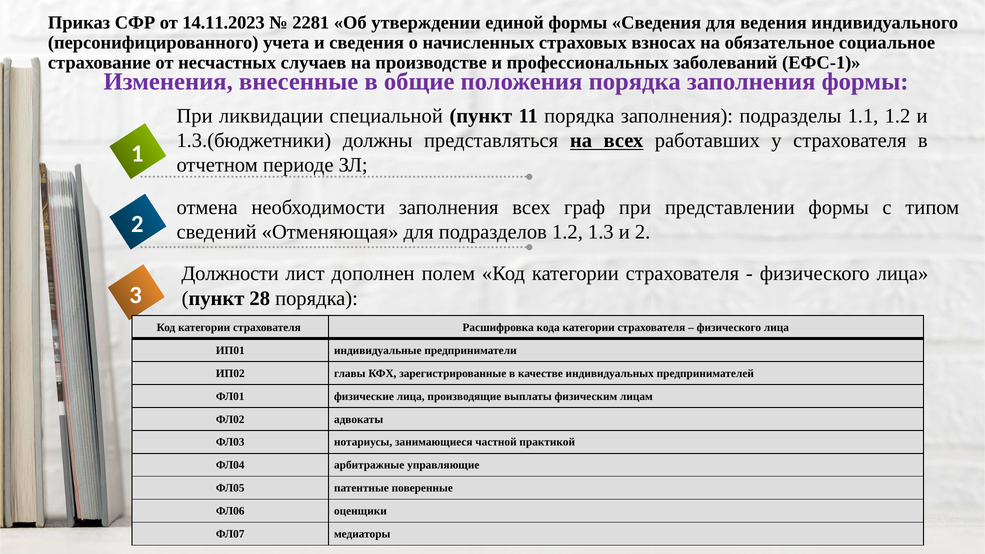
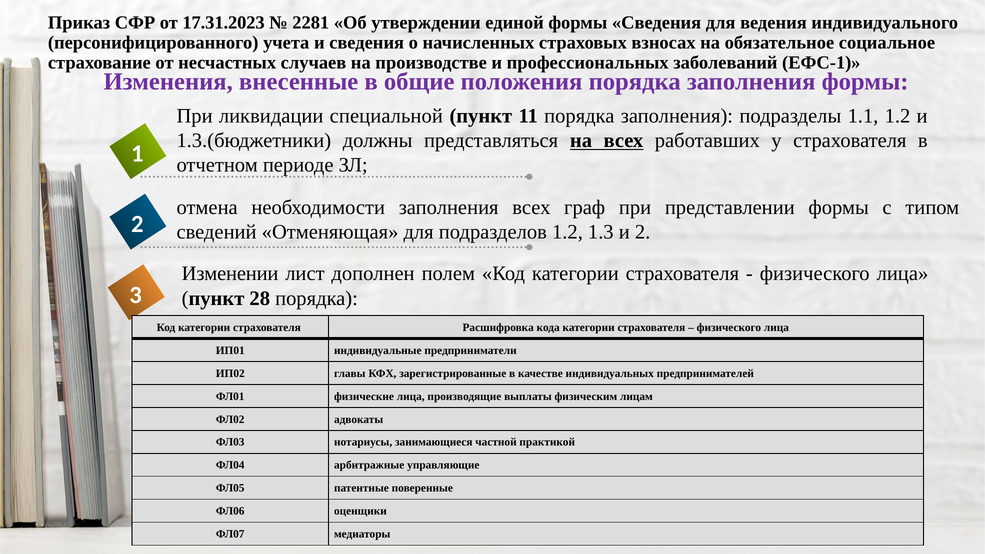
14.11.2023: 14.11.2023 -> 17.31.2023
Должности: Должности -> Изменении
